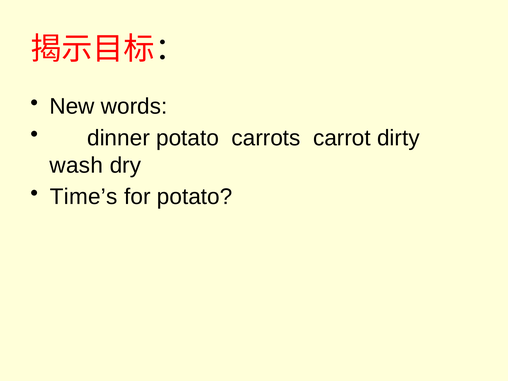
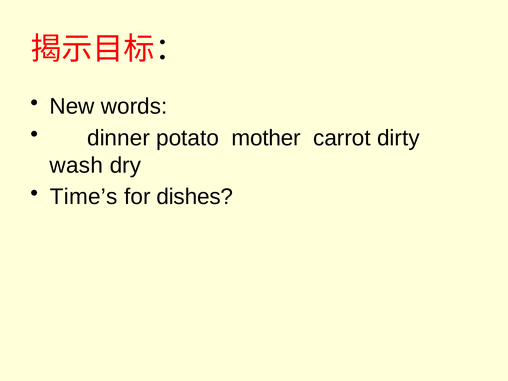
carrots: carrots -> mother
for potato: potato -> dishes
